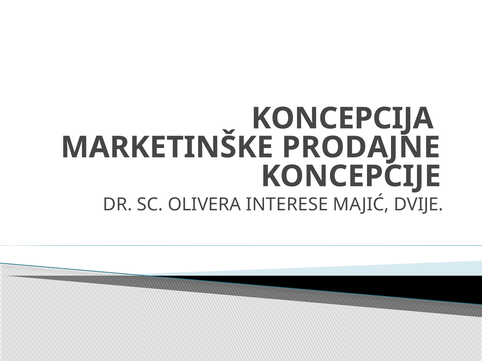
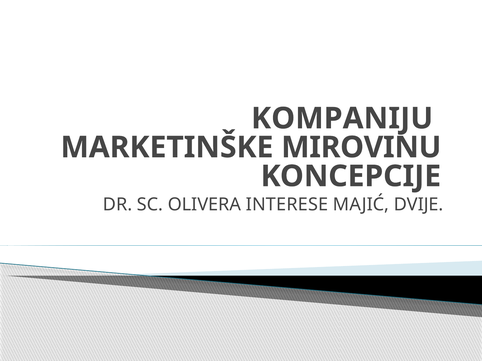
KONCEPCIJA: KONCEPCIJA -> KOMPANIJU
PRODAJNE: PRODAJNE -> MIROVINU
